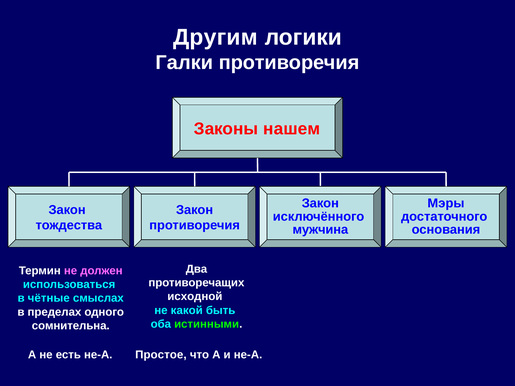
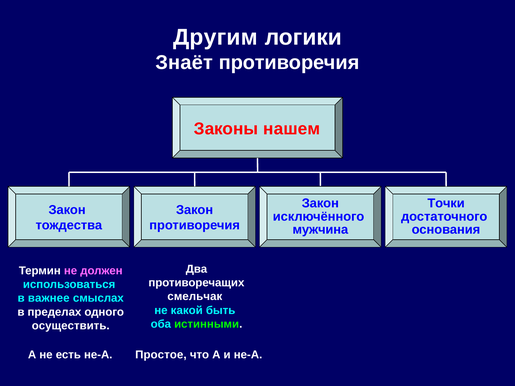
Галки: Галки -> Знаёт
Мэры: Мэры -> Точки
исходной: исходной -> смельчак
чётные: чётные -> важнее
сомнительна: сомнительна -> осуществить
